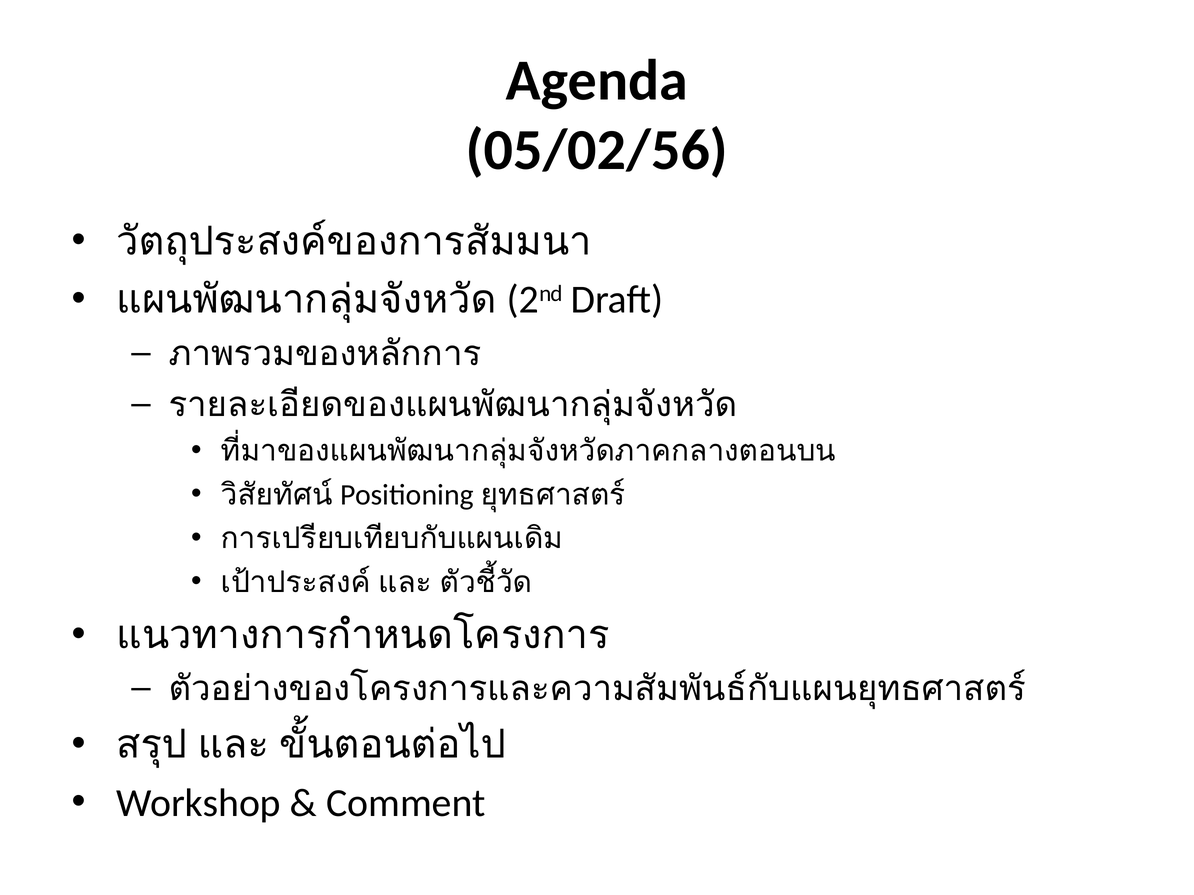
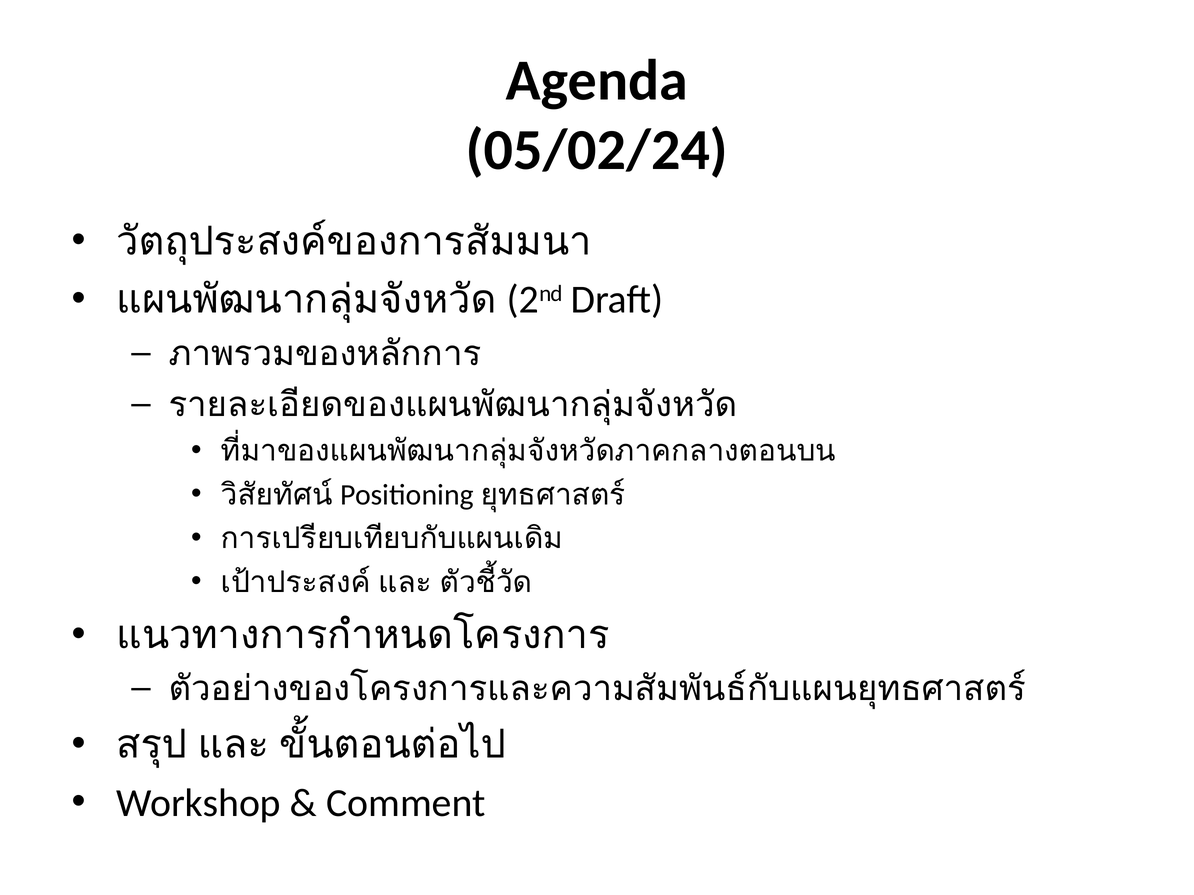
05/02/56: 05/02/56 -> 05/02/24
